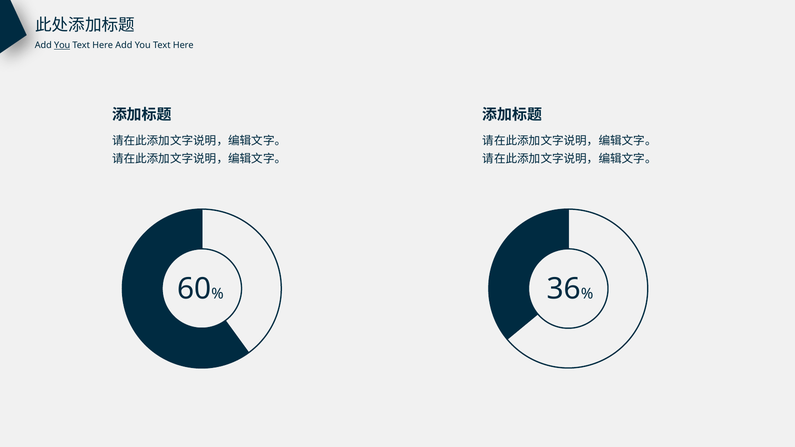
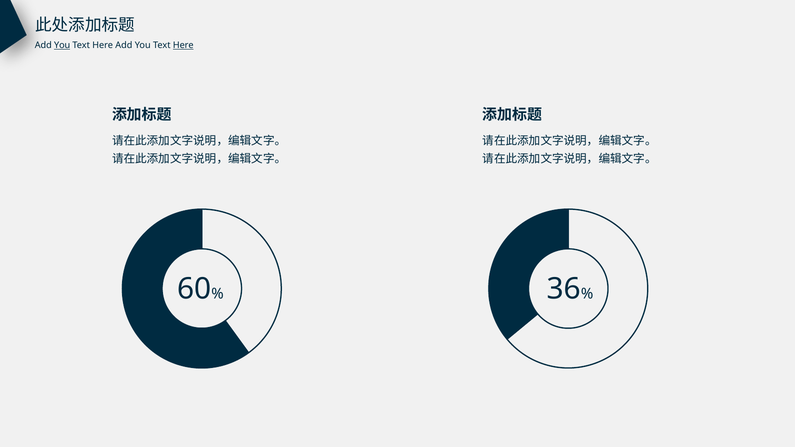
Here at (183, 45) underline: none -> present
